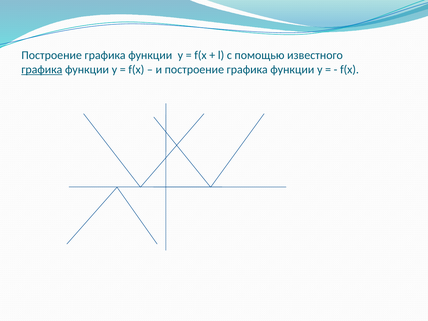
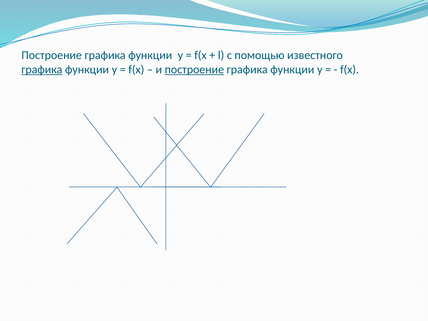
построение at (194, 70) underline: none -> present
